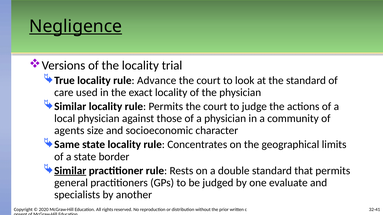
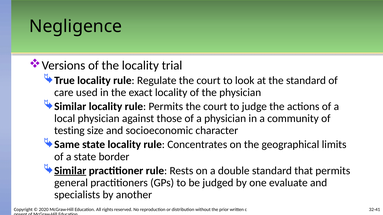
Negligence underline: present -> none
Advance: Advance -> Regulate
agents: agents -> testing
